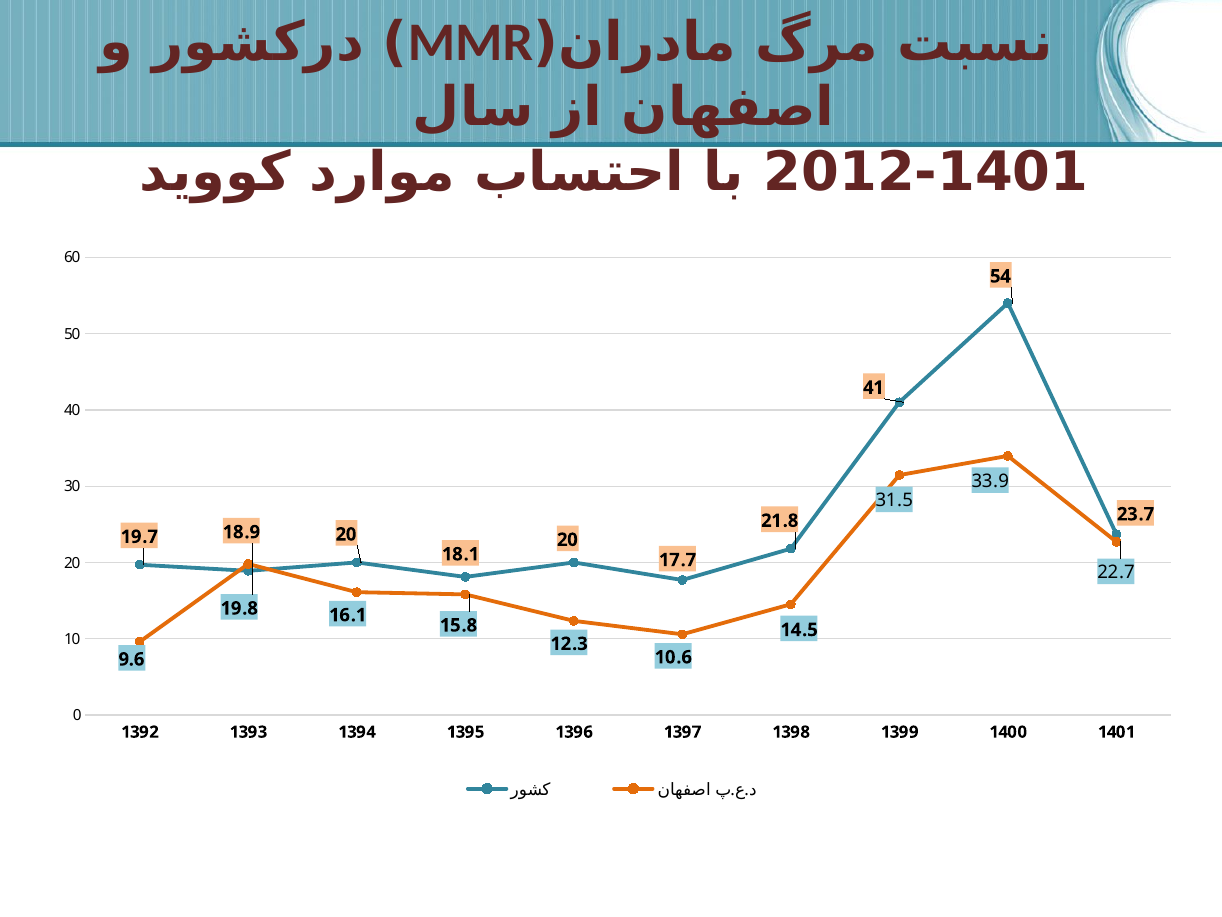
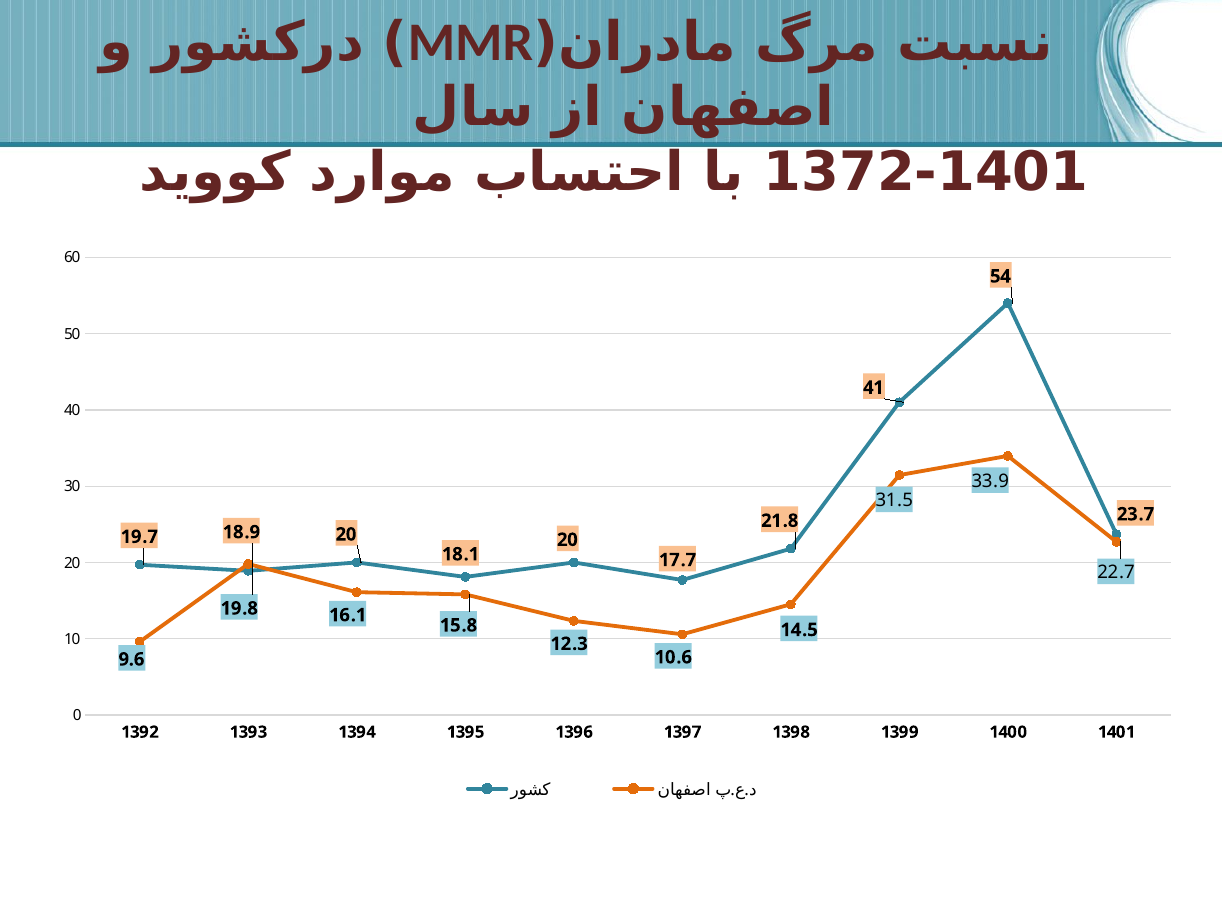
2012: 2012 -> 1372
